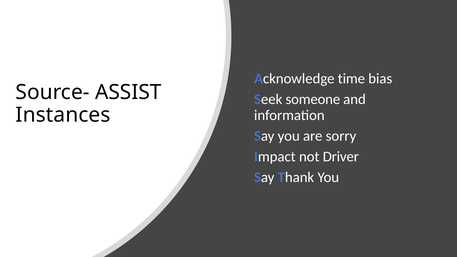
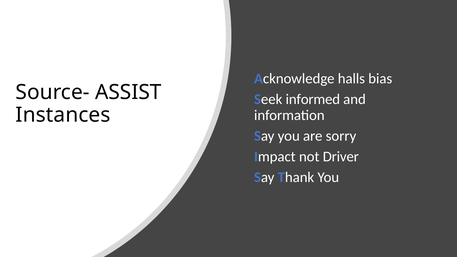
time: time -> halls
someone: someone -> informed
